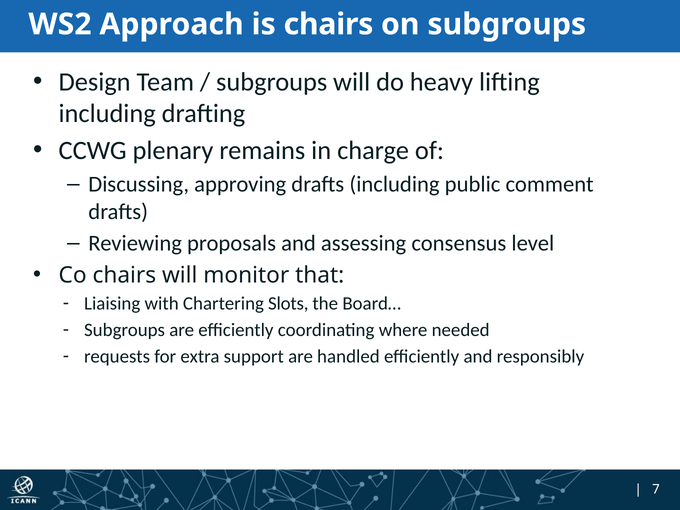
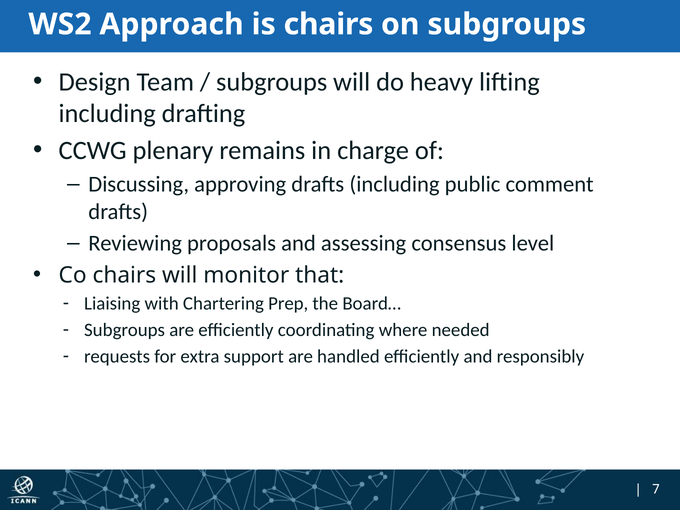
Slots: Slots -> Prep
